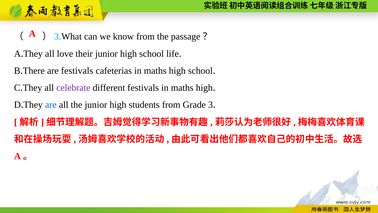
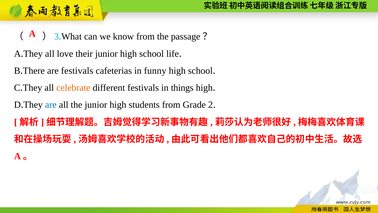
cafeterias in maths: maths -> funny
celebrate colour: purple -> orange
festivals in maths: maths -> things
3: 3 -> 2
